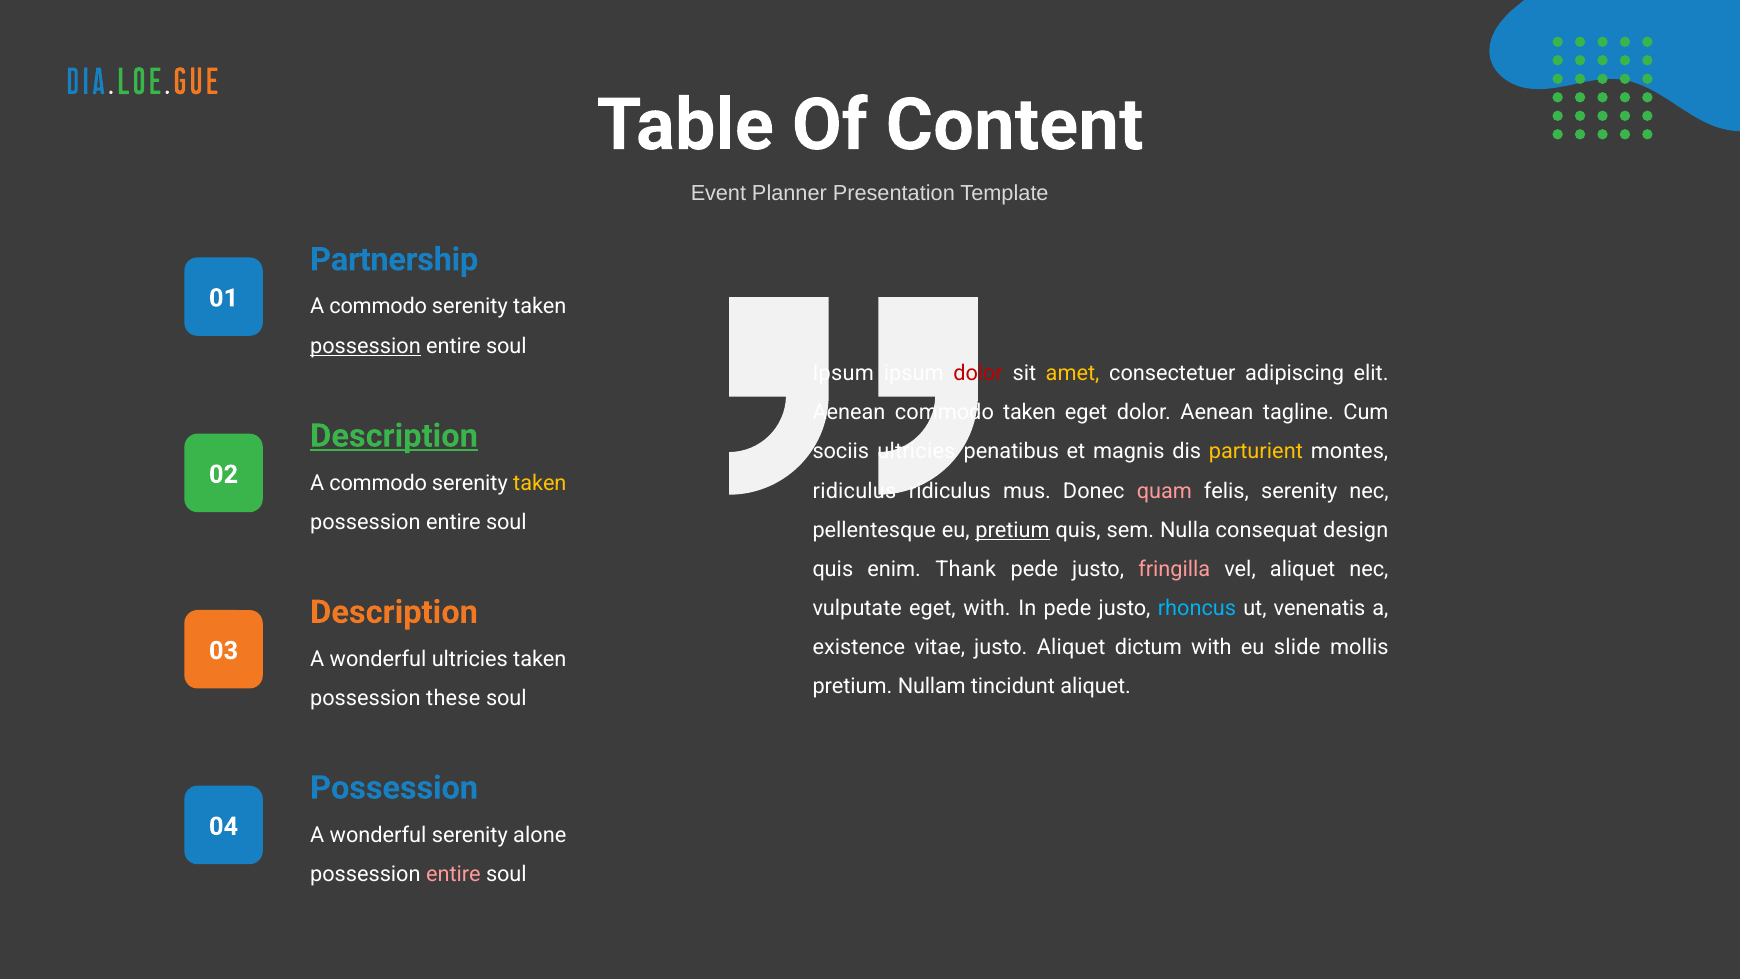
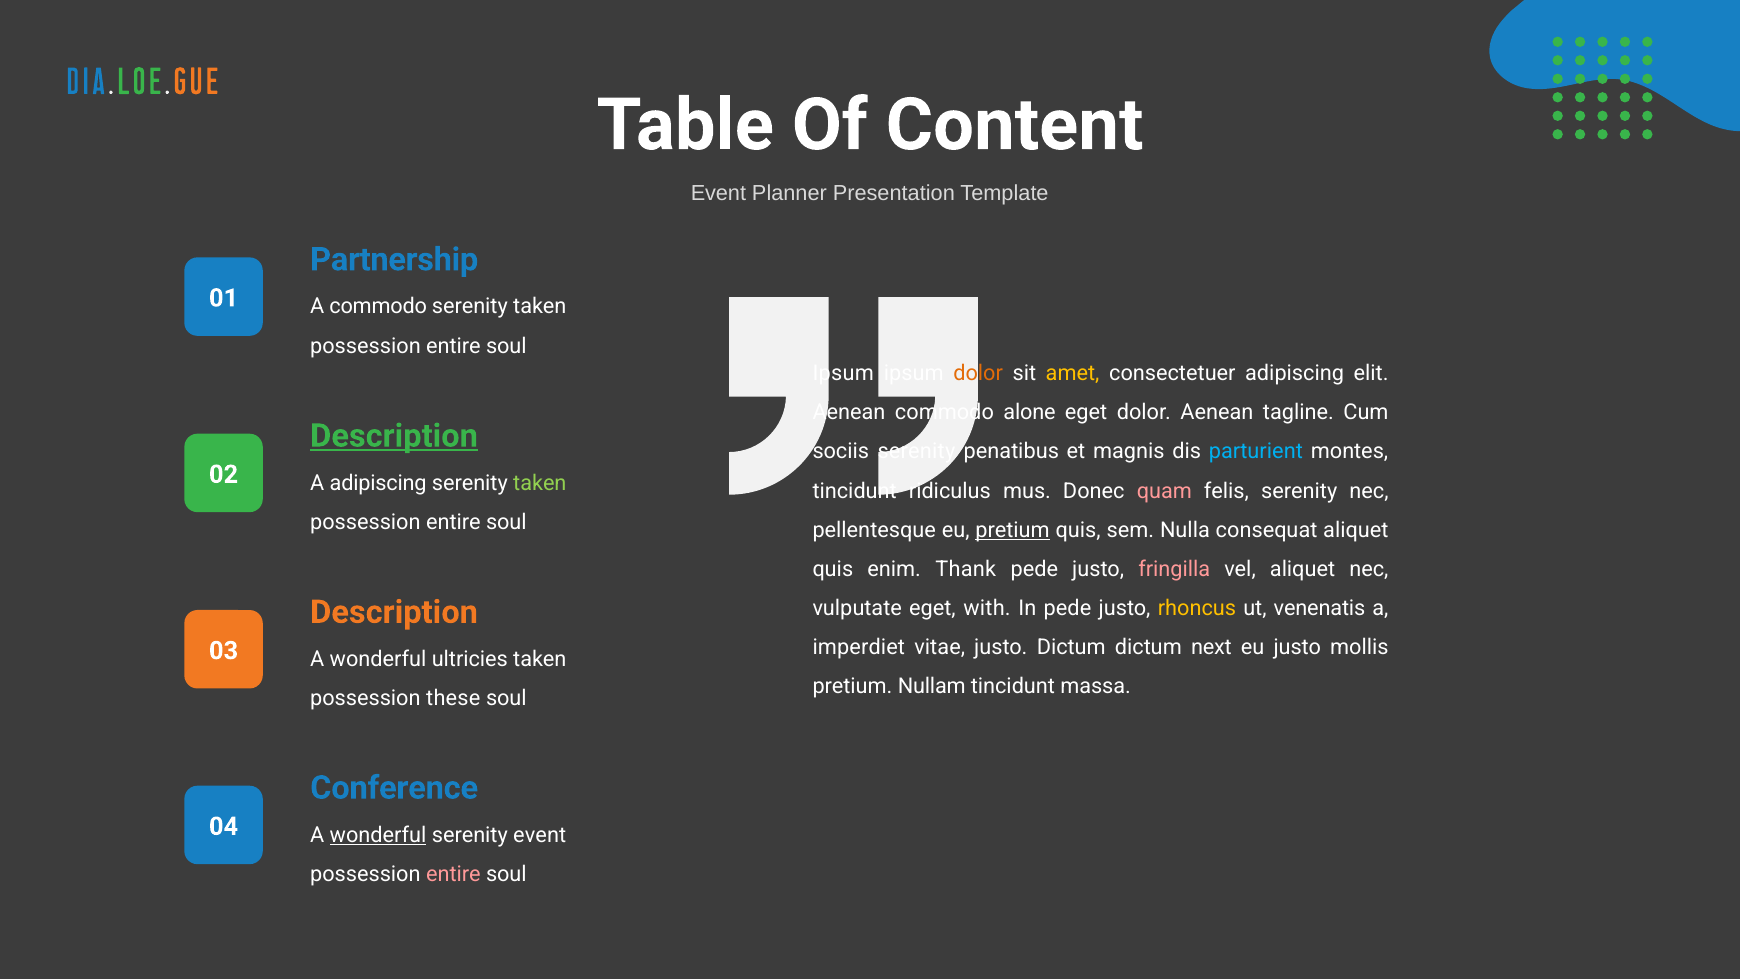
possession at (365, 346) underline: present -> none
dolor at (978, 373) colour: red -> orange
commodo taken: taken -> alone
sociis ultricies: ultricies -> serenity
parturient colour: yellow -> light blue
commodo at (378, 483): commodo -> adipiscing
taken at (540, 483) colour: yellow -> light green
ridiculus at (855, 491): ridiculus -> tincidunt
consequat design: design -> aliquet
rhoncus colour: light blue -> yellow
existence: existence -> imperdiet
justo Aliquet: Aliquet -> Dictum
dictum with: with -> next
eu slide: slide -> justo
tincidunt aliquet: aliquet -> massa
Possession at (394, 788): Possession -> Conference
wonderful at (378, 835) underline: none -> present
serenity alone: alone -> event
